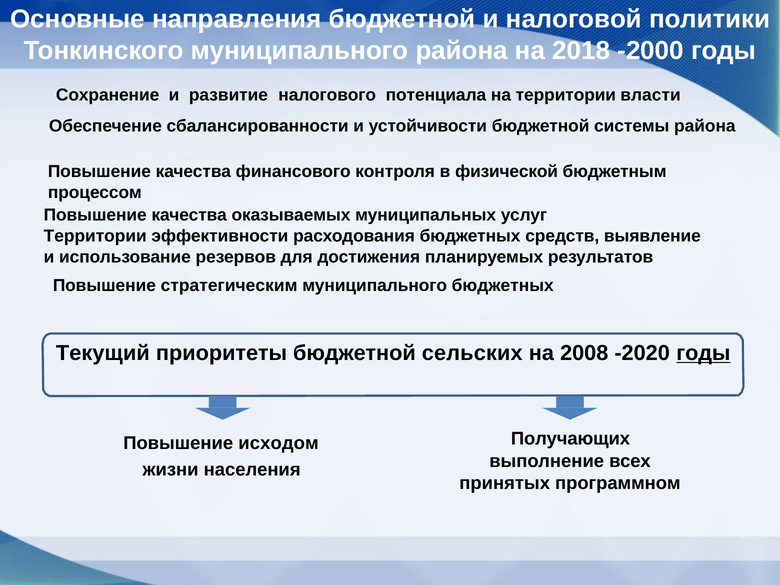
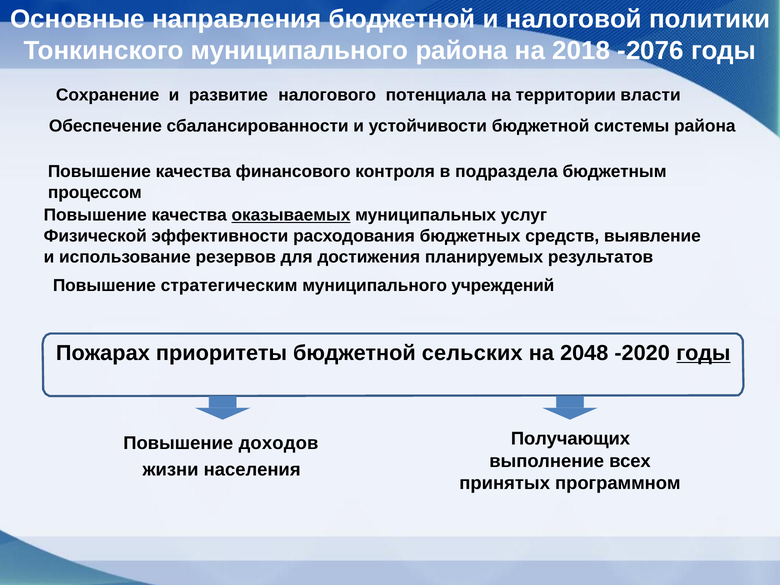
-2000: -2000 -> -2076
физической: физической -> подраздела
оказываемых underline: none -> present
Территории at (95, 236): Территории -> Физической
муниципального бюджетных: бюджетных -> учреждений
Текущий: Текущий -> Пожарах
2008: 2008 -> 2048
исходом: исходом -> доходов
